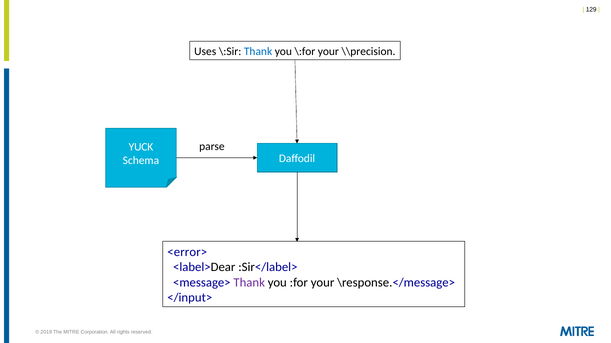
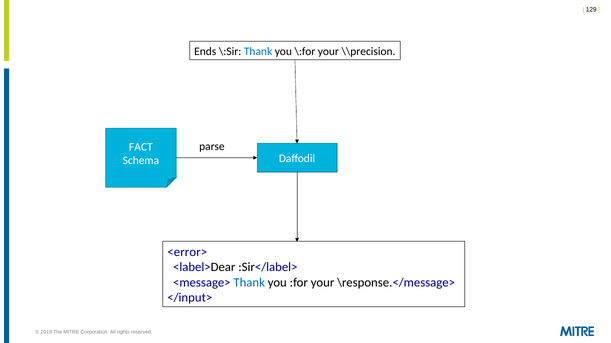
Uses: Uses -> Ends
YUCK: YUCK -> FACT
Thank at (249, 283) colour: purple -> blue
